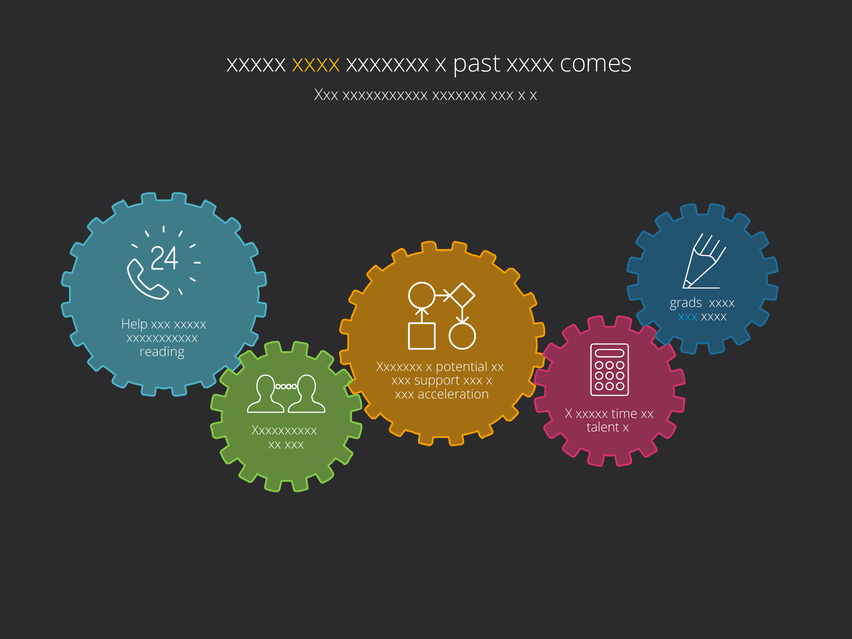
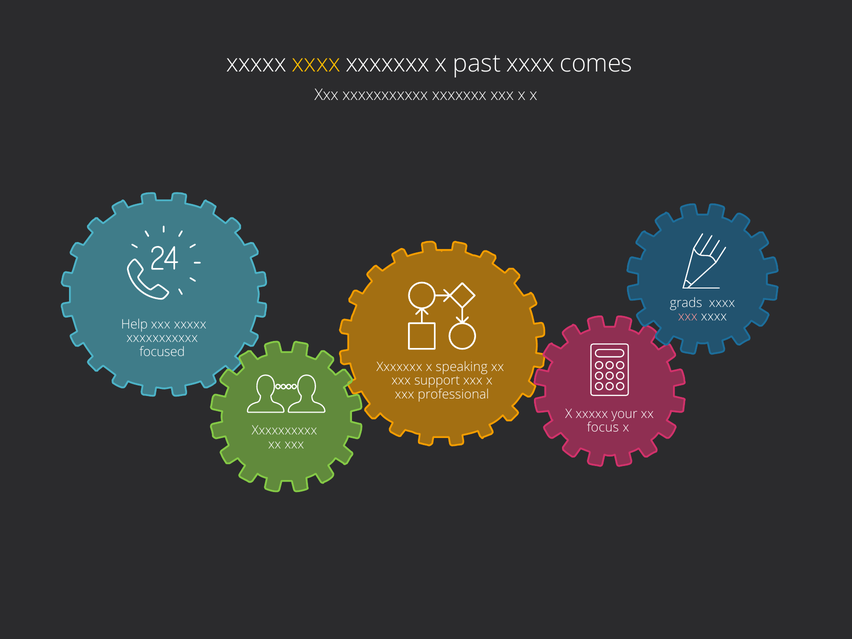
xxx at (688, 317) colour: light blue -> pink
reading: reading -> focused
potential: potential -> speaking
acceleration: acceleration -> professional
time: time -> your
talent: talent -> focus
